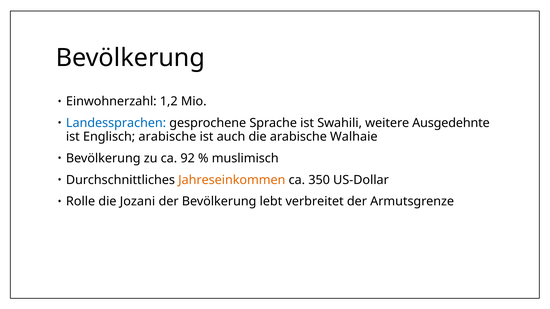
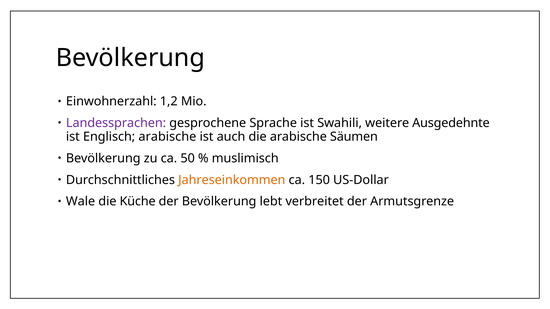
Landessprachen colour: blue -> purple
Walhaie: Walhaie -> Säumen
92: 92 -> 50
350: 350 -> 150
Rolle: Rolle -> Wale
Jozani: Jozani -> Küche
